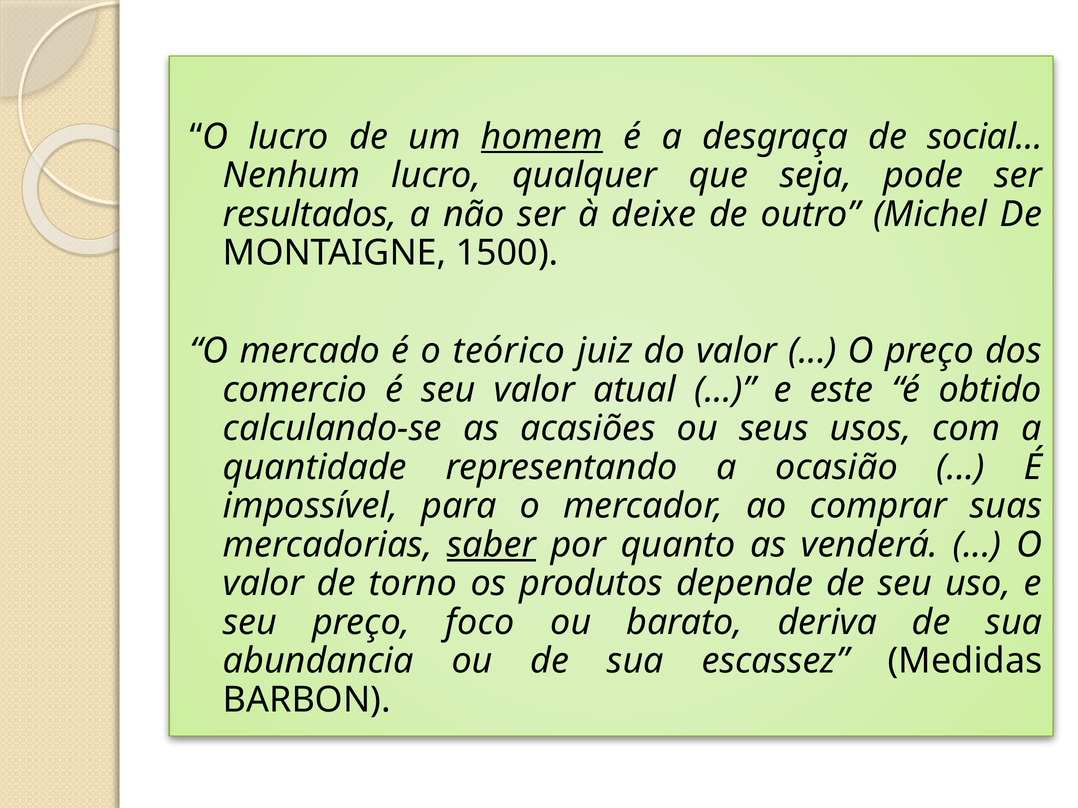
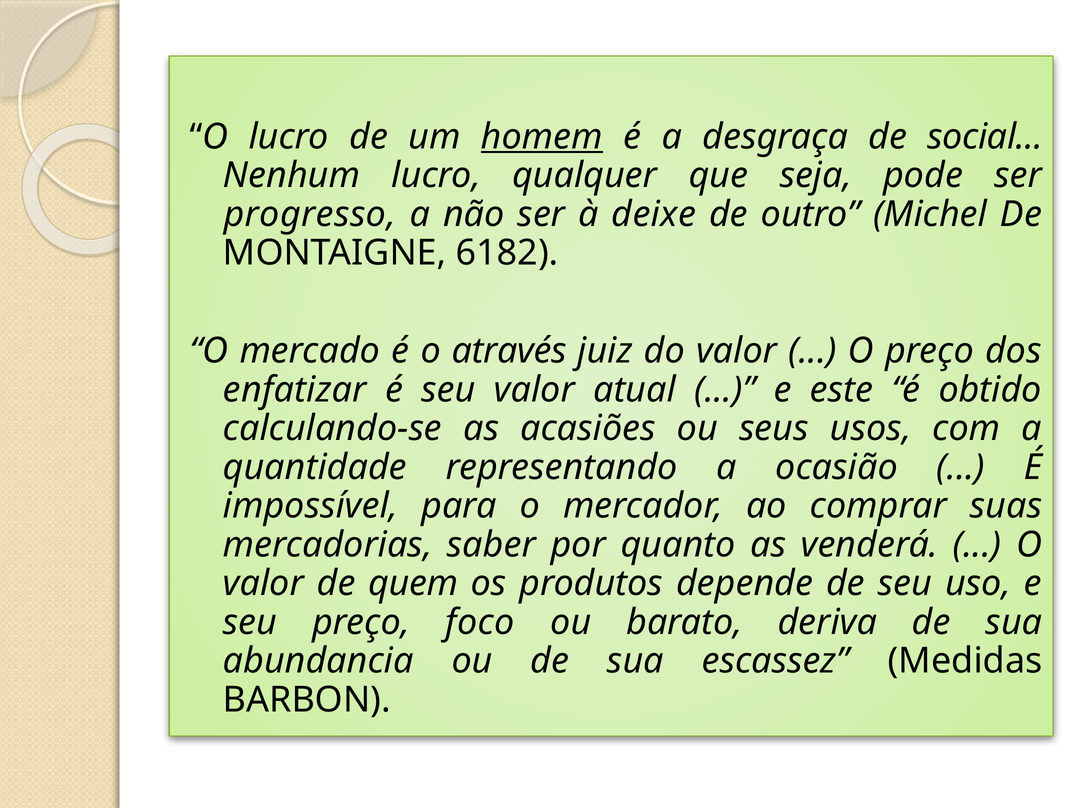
resultados: resultados -> progresso
1500: 1500 -> 6182
teórico: teórico -> através
comercio: comercio -> enfatizar
saber underline: present -> none
torno: torno -> quem
